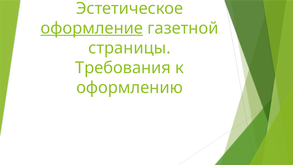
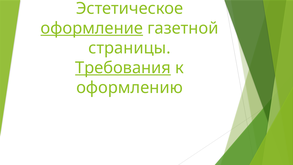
Требования underline: none -> present
